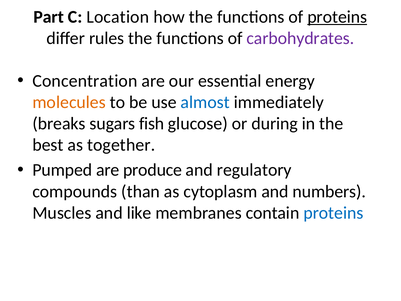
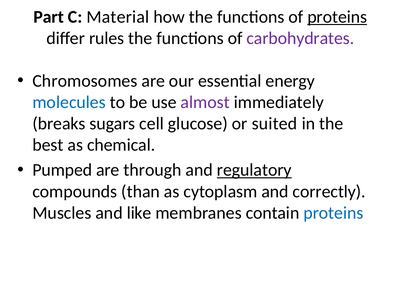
Location: Location -> Material
Concentration: Concentration -> Chromosomes
molecules colour: orange -> blue
almost colour: blue -> purple
fish: fish -> cell
during: during -> suited
together: together -> chemical
produce: produce -> through
regulatory underline: none -> present
numbers: numbers -> correctly
